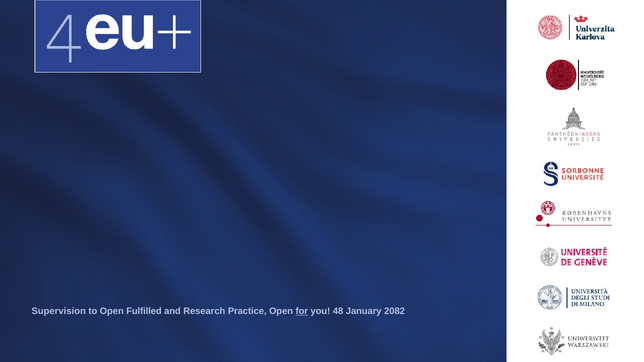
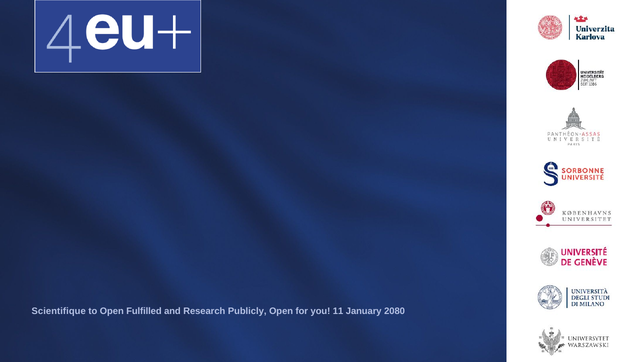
Supervision: Supervision -> Scientifique
Practice: Practice -> Publicly
for underline: present -> none
48: 48 -> 11
2082: 2082 -> 2080
